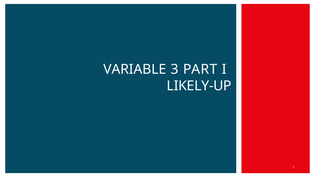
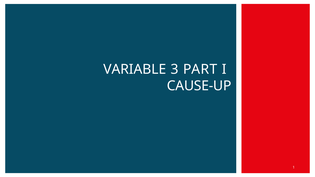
LIKELY-UP: LIKELY-UP -> CAUSE-UP
